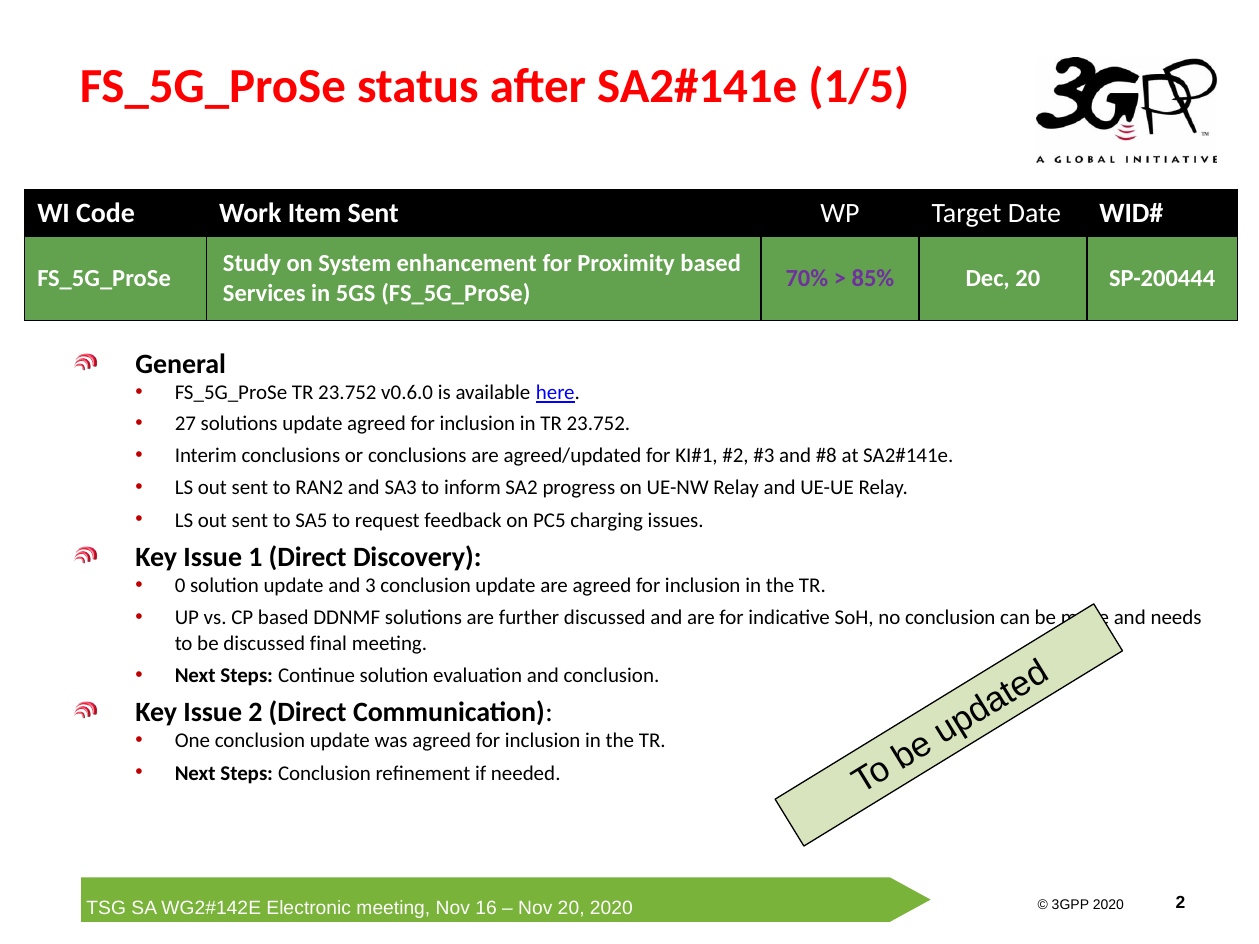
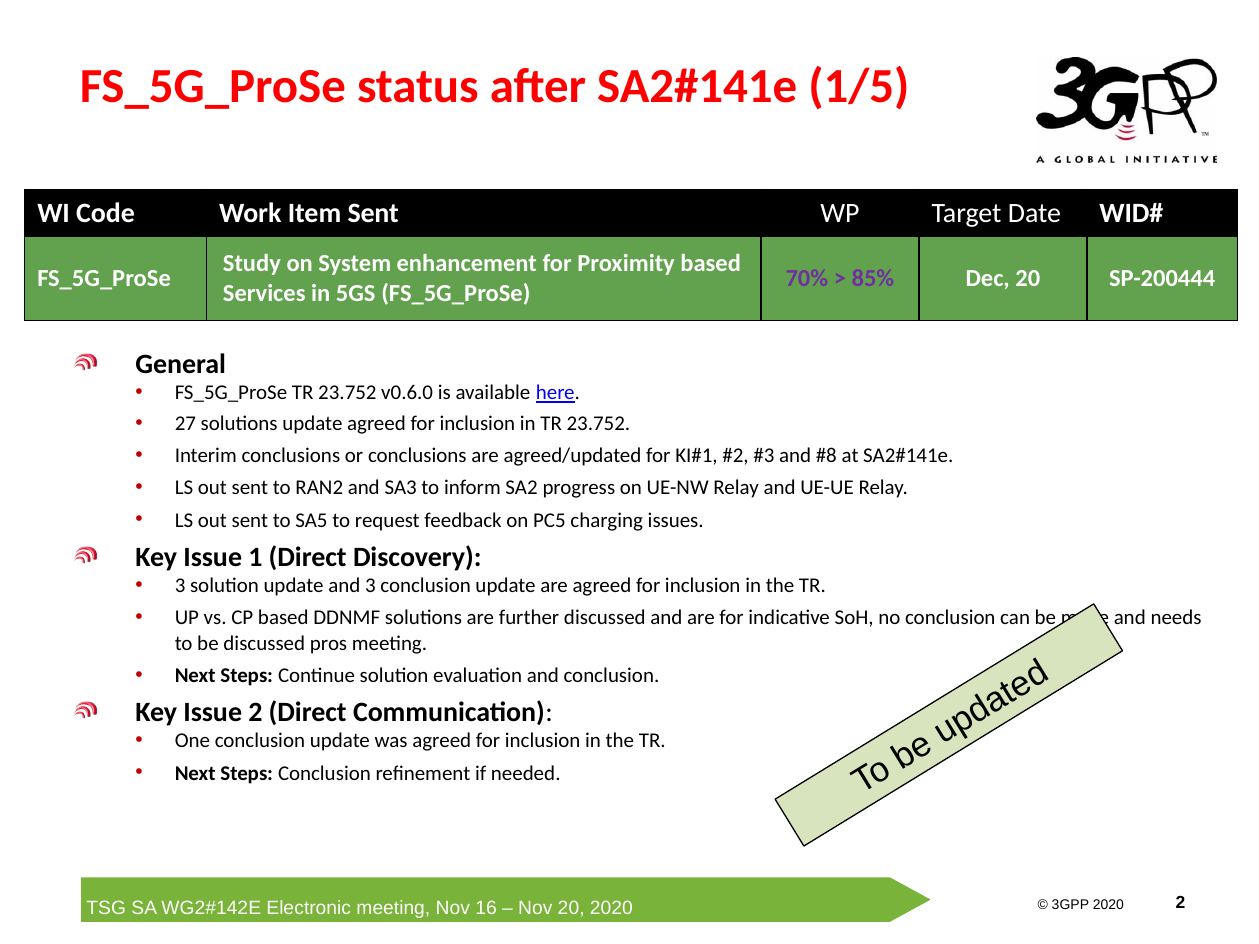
0 at (180, 586): 0 -> 3
final: final -> pros
